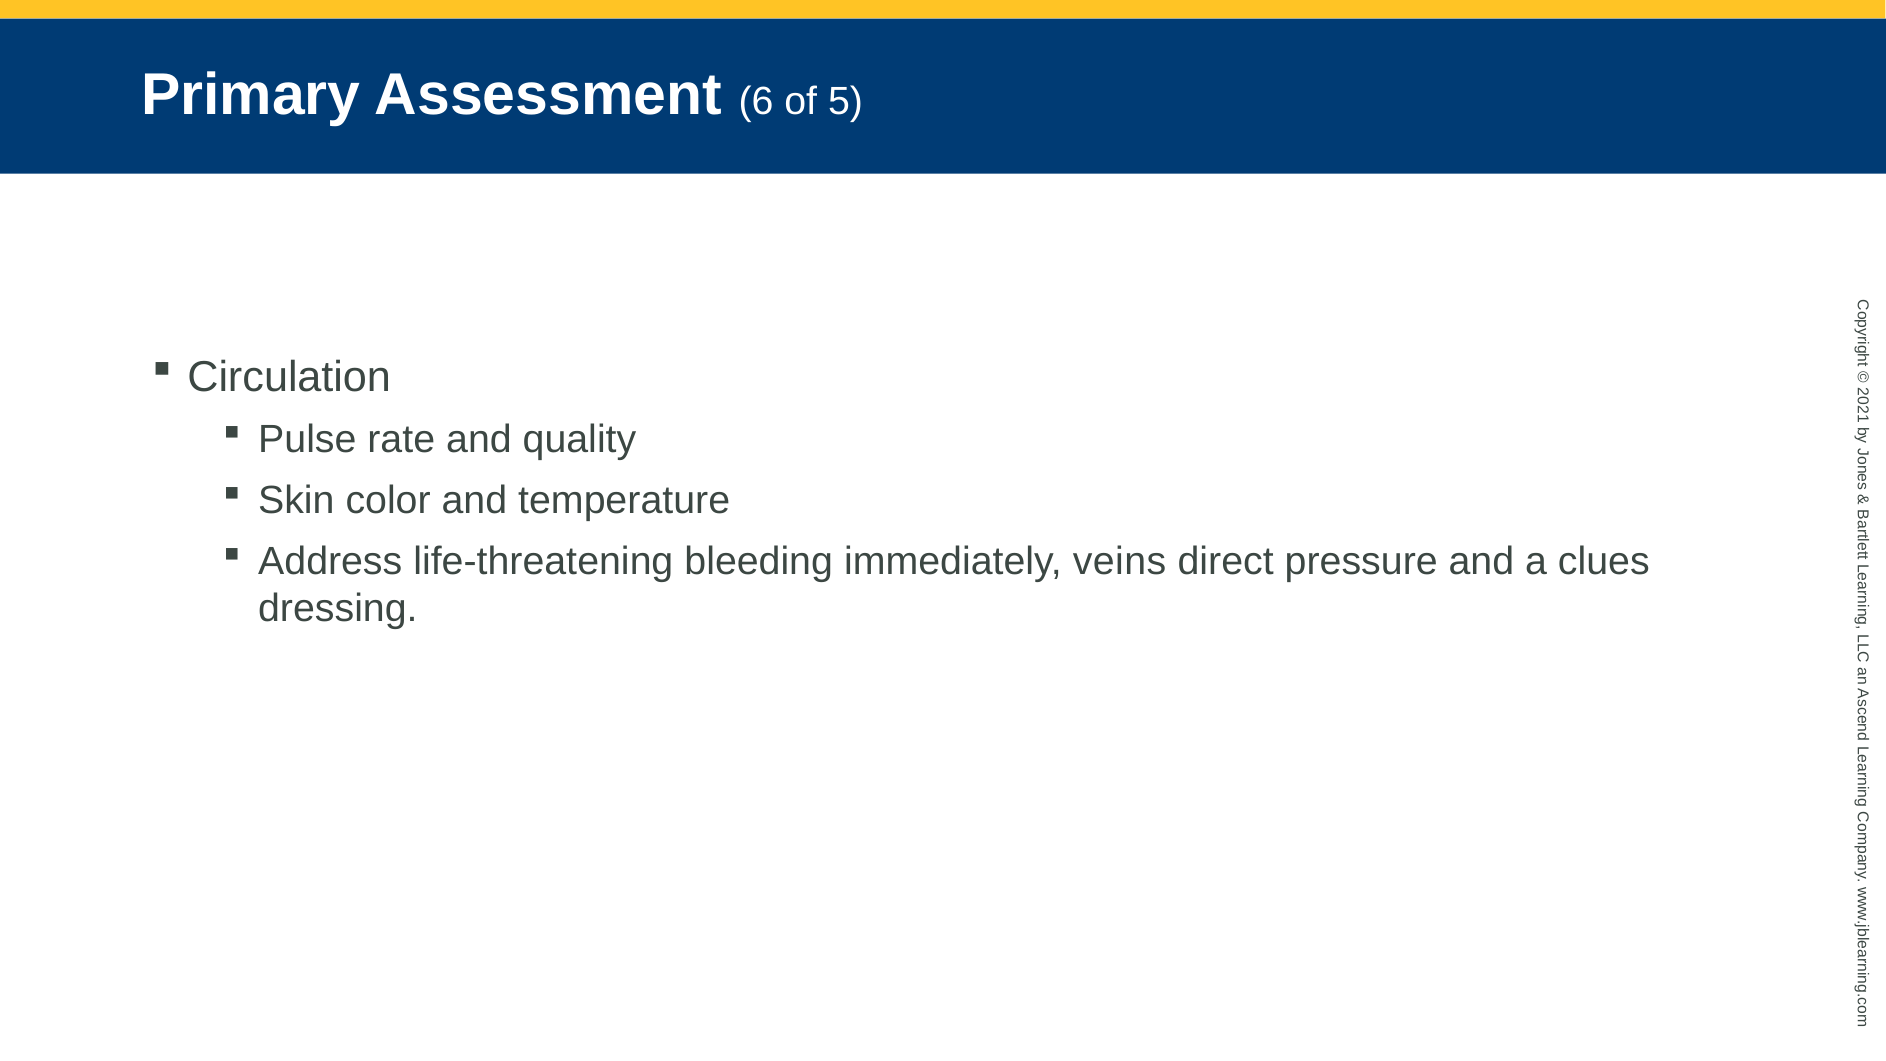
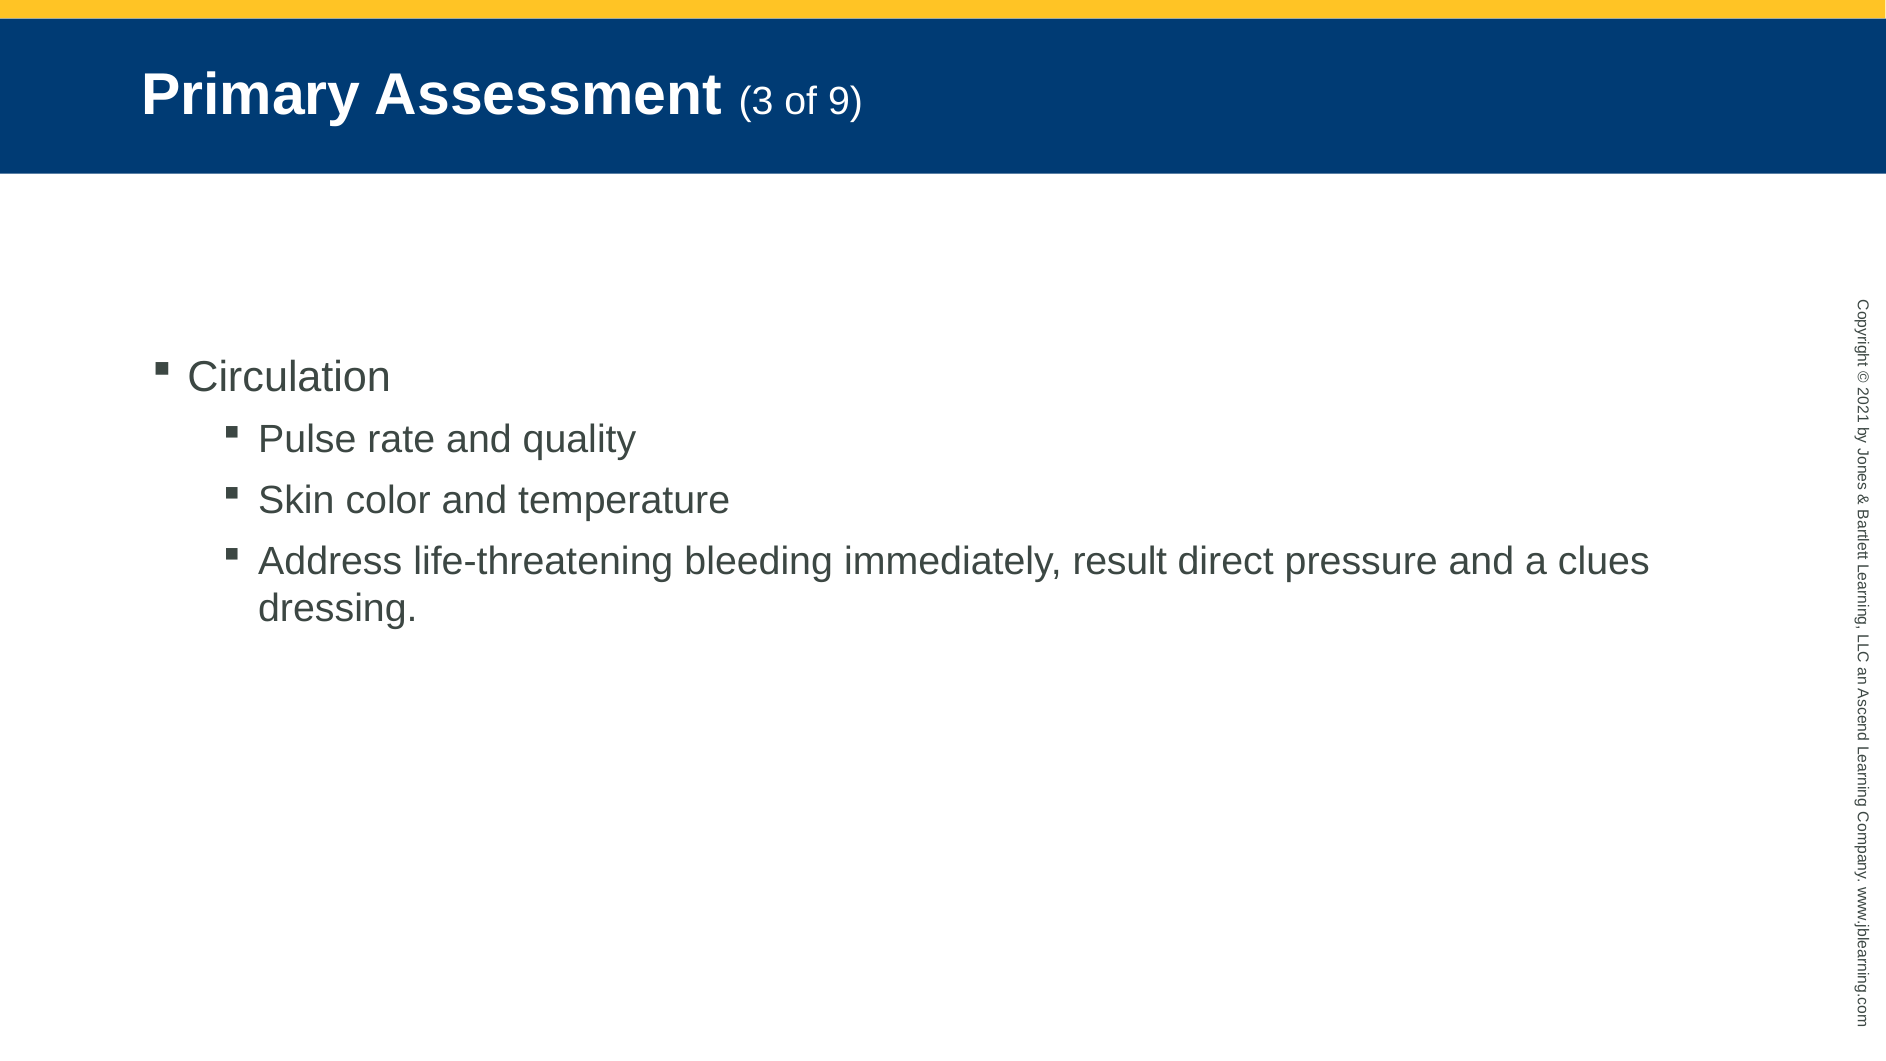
6: 6 -> 3
5: 5 -> 9
veins: veins -> result
